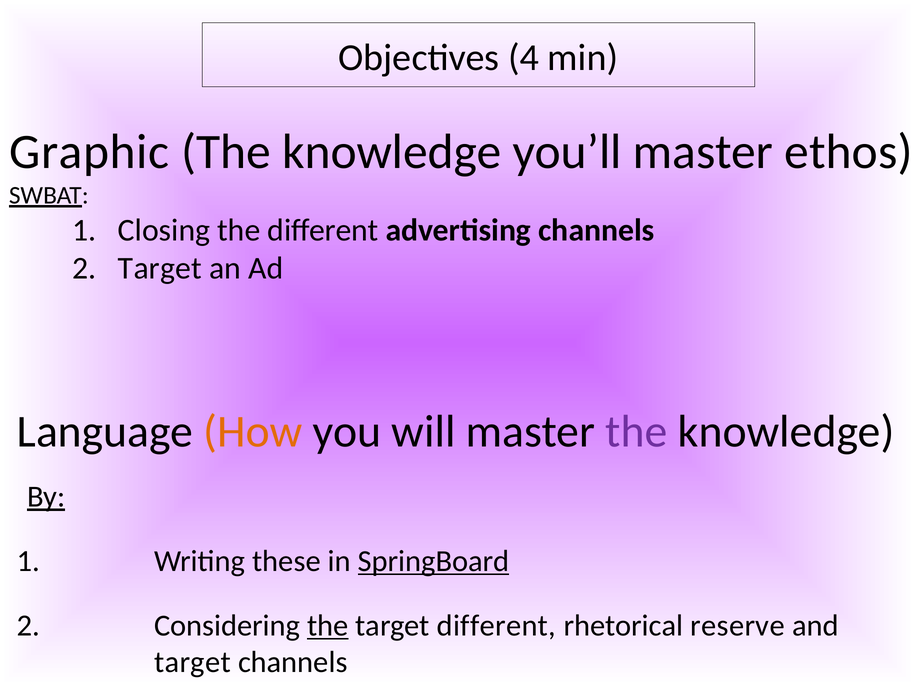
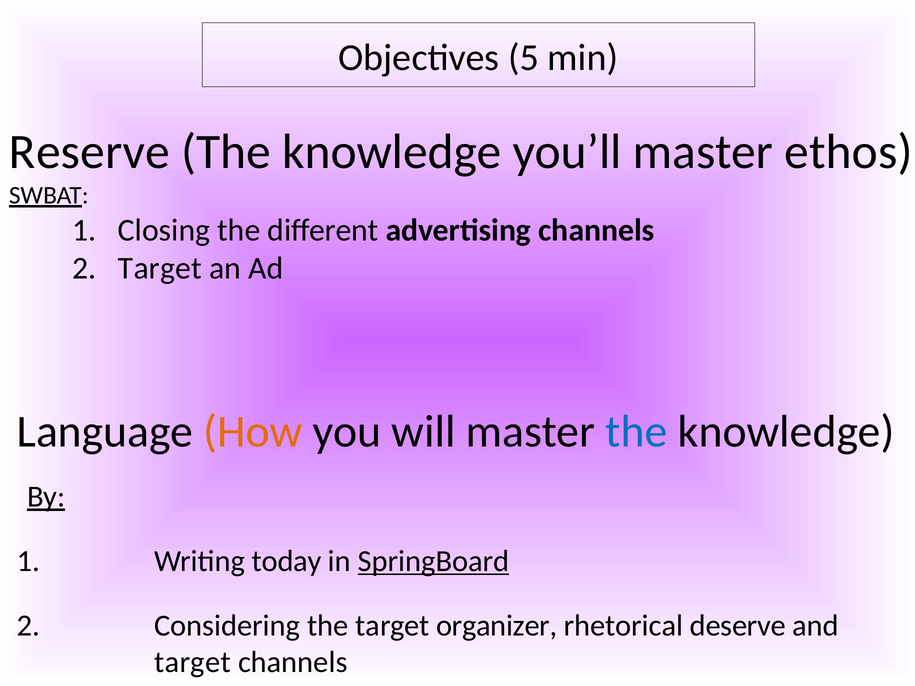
4: 4 -> 5
Graphic: Graphic -> Reserve
the at (636, 432) colour: purple -> blue
these: these -> today
the at (328, 626) underline: present -> none
target different: different -> organizer
reserve: reserve -> deserve
